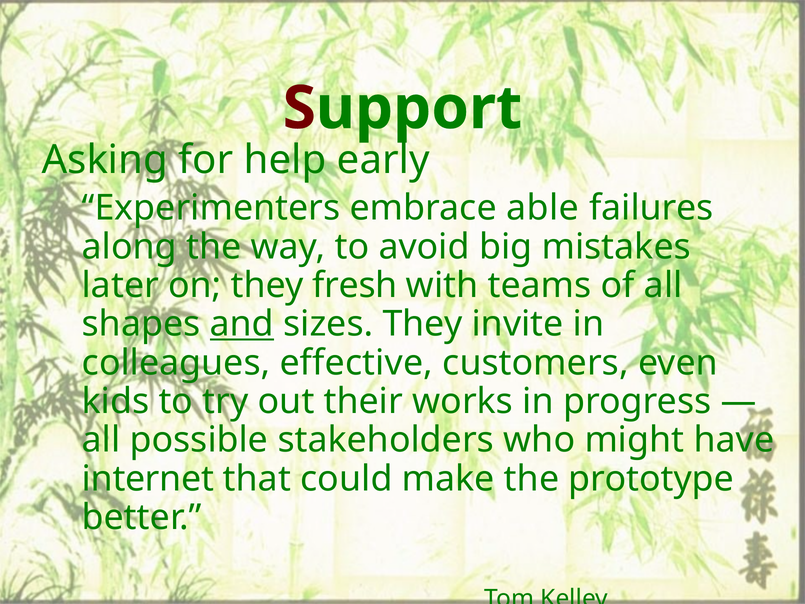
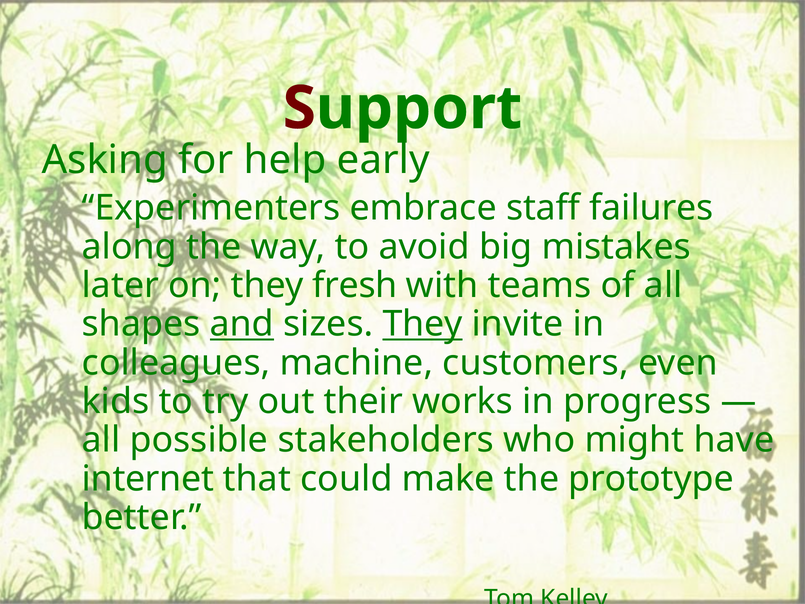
able: able -> staff
They at (423, 324) underline: none -> present
effective: effective -> machine
